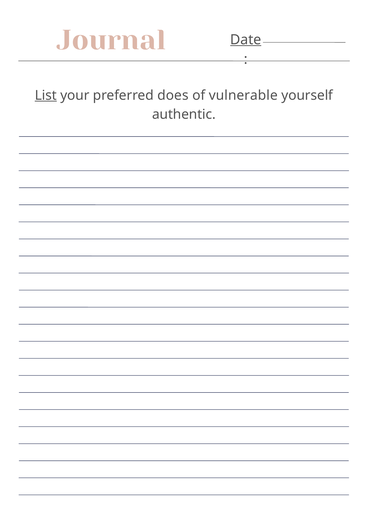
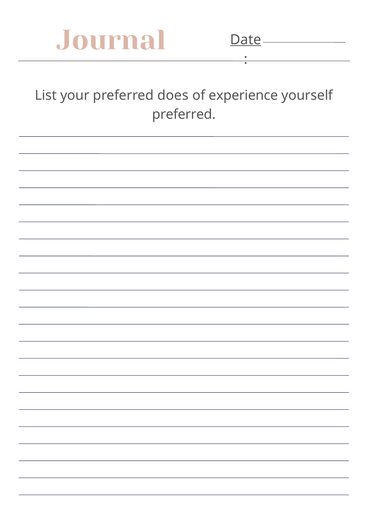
List underline: present -> none
vulnerable: vulnerable -> experience
authentic at (184, 115): authentic -> preferred
